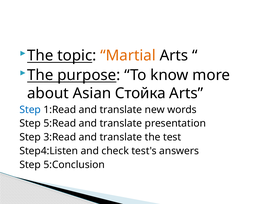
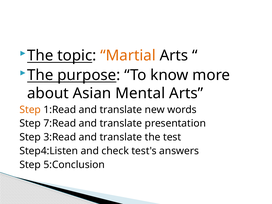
Стойка: Стойка -> Mental
Step at (30, 110) colour: blue -> orange
5:Read: 5:Read -> 7:Read
